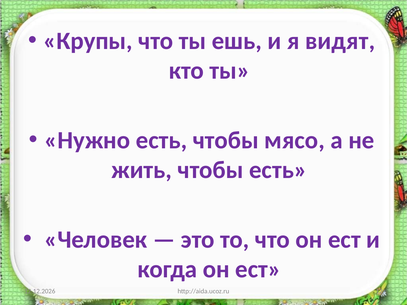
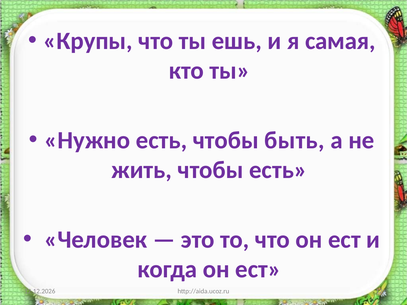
видят: видят -> самая
мясо: мясо -> быть
